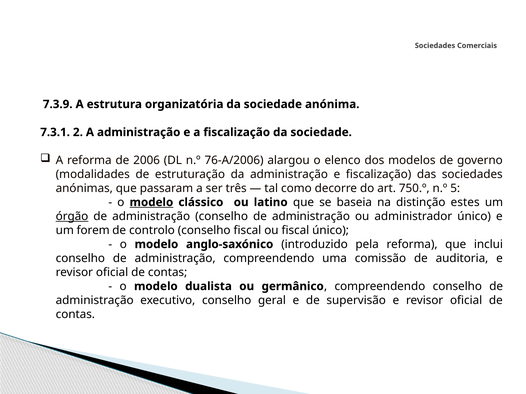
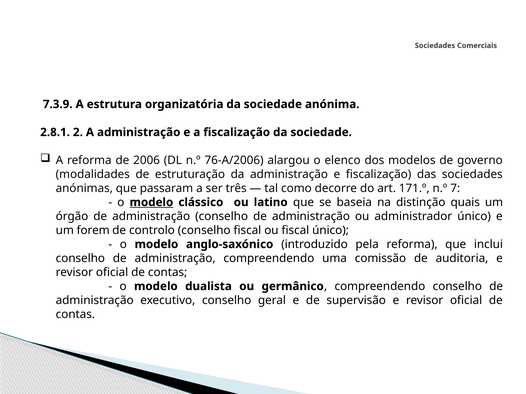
7.3.1: 7.3.1 -> 2.8.1
750.º: 750.º -> 171.º
5: 5 -> 7
estes: estes -> quais
órgão underline: present -> none
